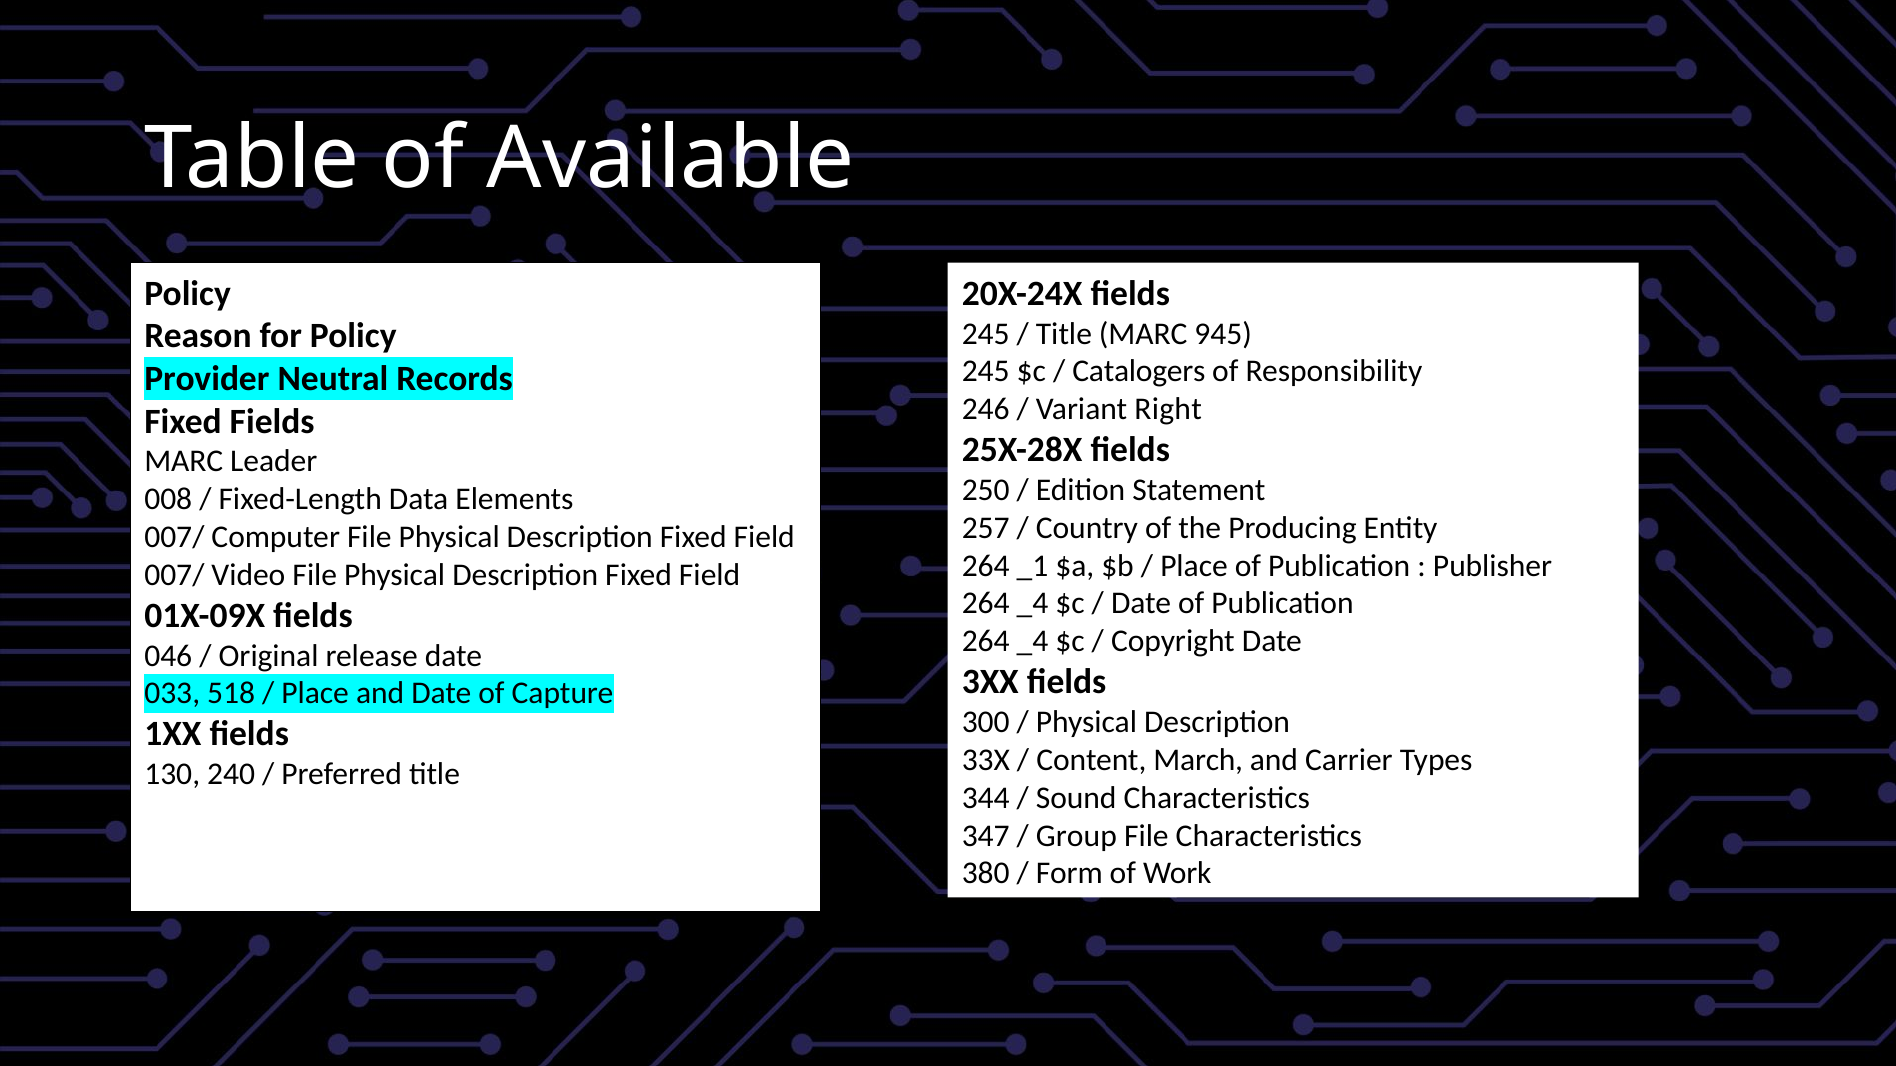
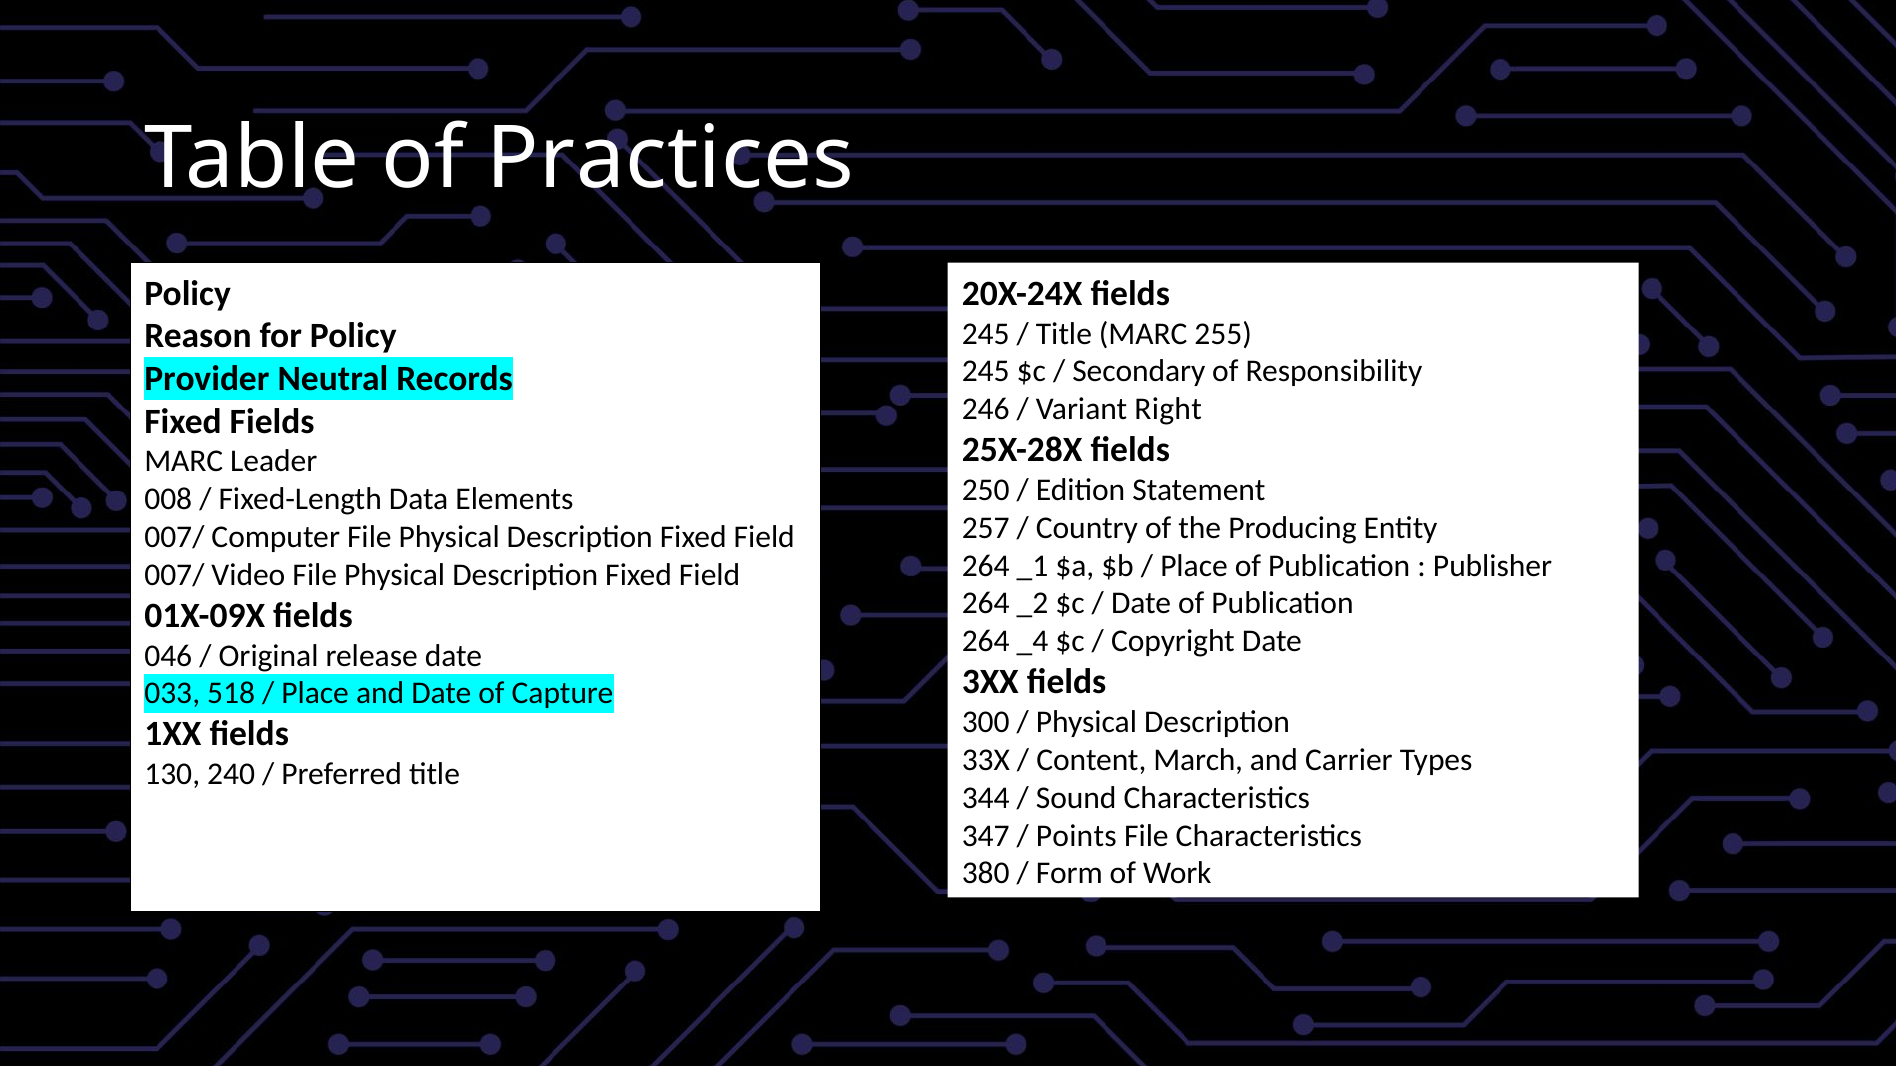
Available: Available -> Practices
945: 945 -> 255
Catalogers: Catalogers -> Secondary
_4 at (1033, 604): _4 -> _2
Group: Group -> Points
